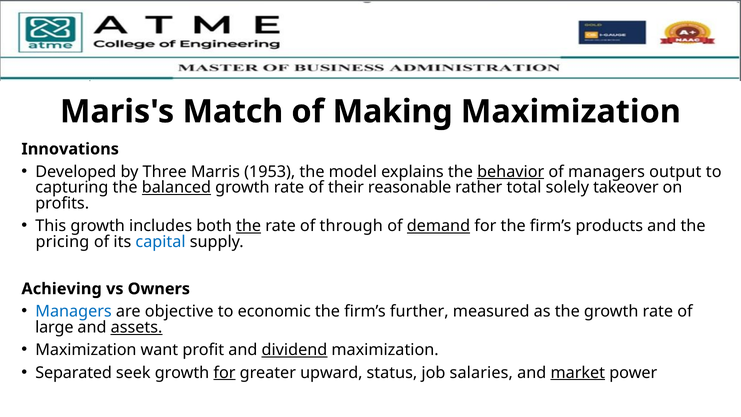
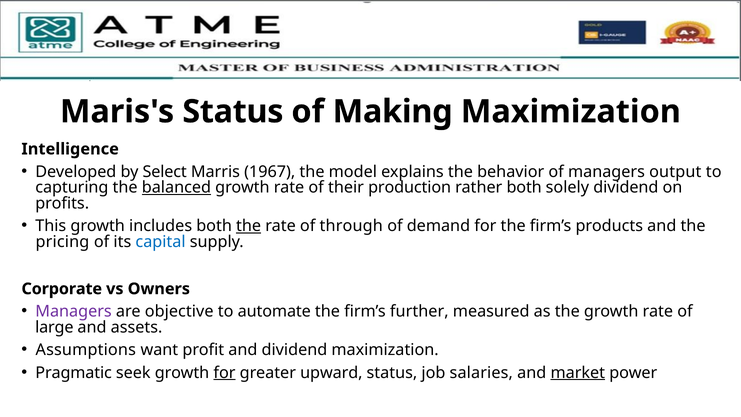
Maris's Match: Match -> Status
Innovations: Innovations -> Intelligence
Three: Three -> Select
1953: 1953 -> 1967
behavior underline: present -> none
reasonable: reasonable -> production
rather total: total -> both
solely takeover: takeover -> dividend
demand underline: present -> none
Achieving: Achieving -> Corporate
Managers at (74, 311) colour: blue -> purple
economic: economic -> automate
assets underline: present -> none
Maximization at (86, 350): Maximization -> Assumptions
dividend at (294, 350) underline: present -> none
Separated: Separated -> Pragmatic
